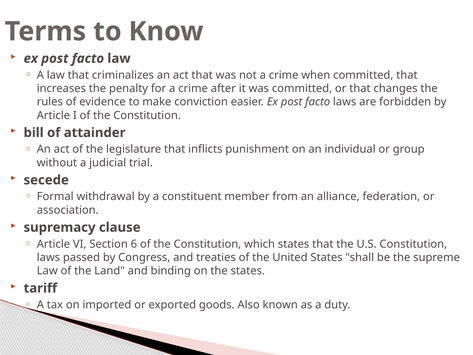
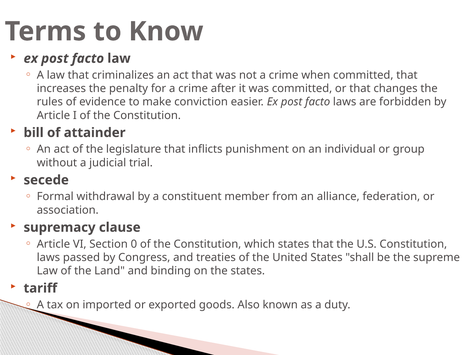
6: 6 -> 0
